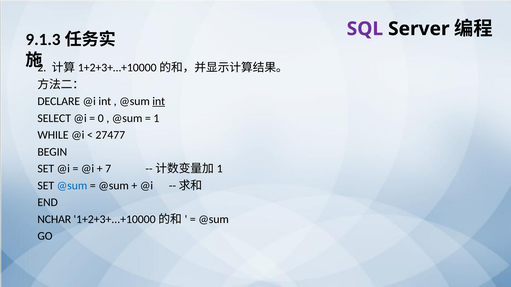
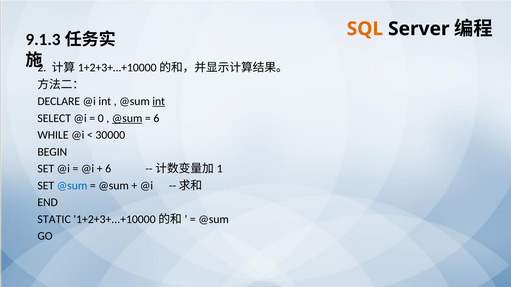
SQL colour: purple -> orange
@sum at (127, 118) underline: none -> present
1 at (156, 118): 1 -> 6
27477: 27477 -> 30000
7 at (108, 169): 7 -> 6
NCHAR: NCHAR -> STATIC
